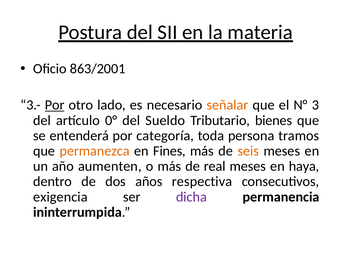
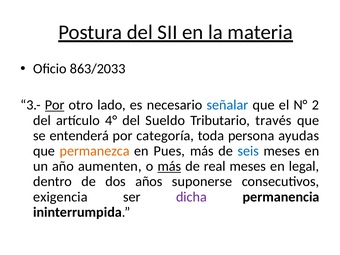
863/2001: 863/2001 -> 863/2033
señalar colour: orange -> blue
3: 3 -> 2
0°: 0° -> 4°
bienes: bienes -> través
tramos: tramos -> ayudas
Fines: Fines -> Pues
seis colour: orange -> blue
más at (169, 166) underline: none -> present
haya: haya -> legal
respectiva: respectiva -> suponerse
